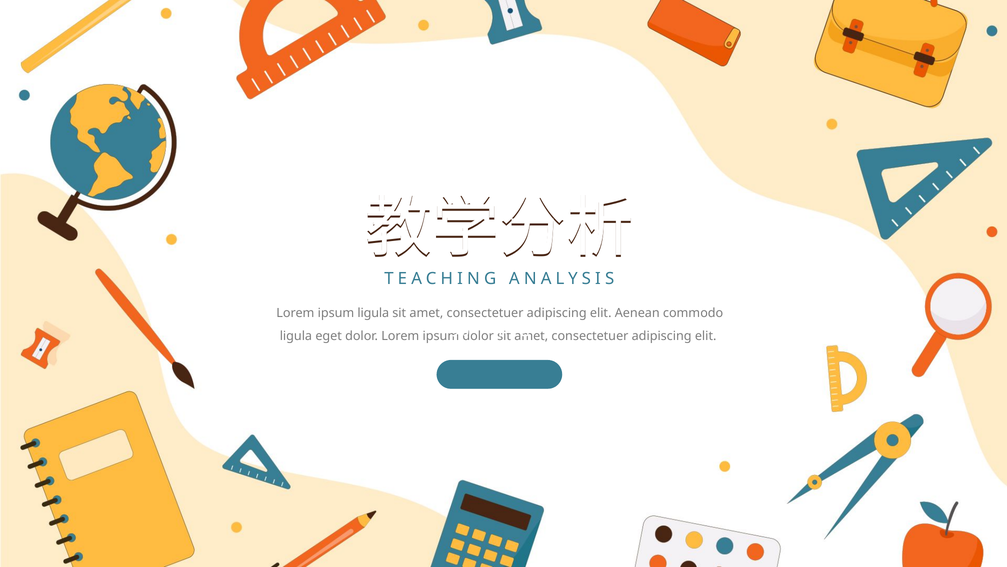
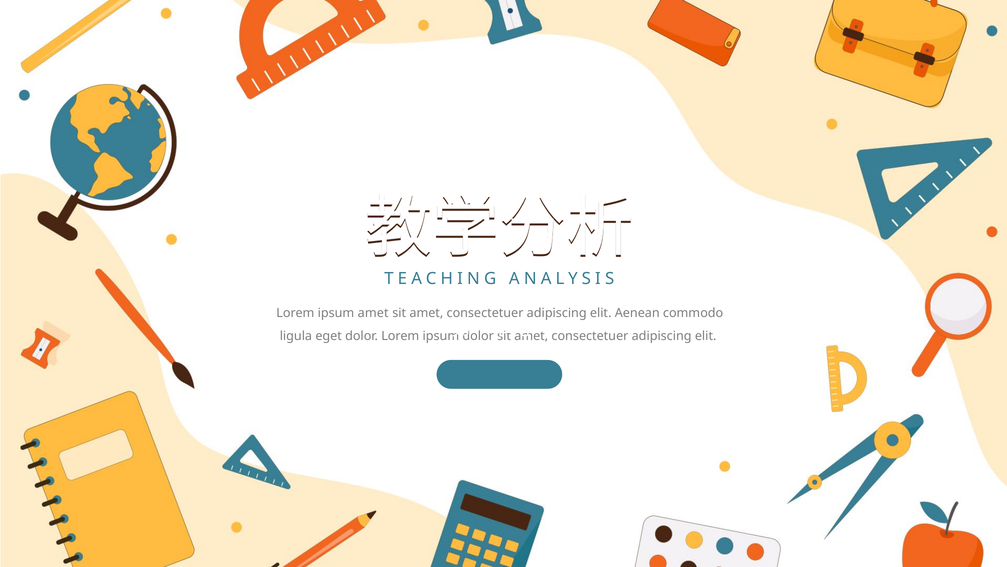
ipsum ligula: ligula -> amet
